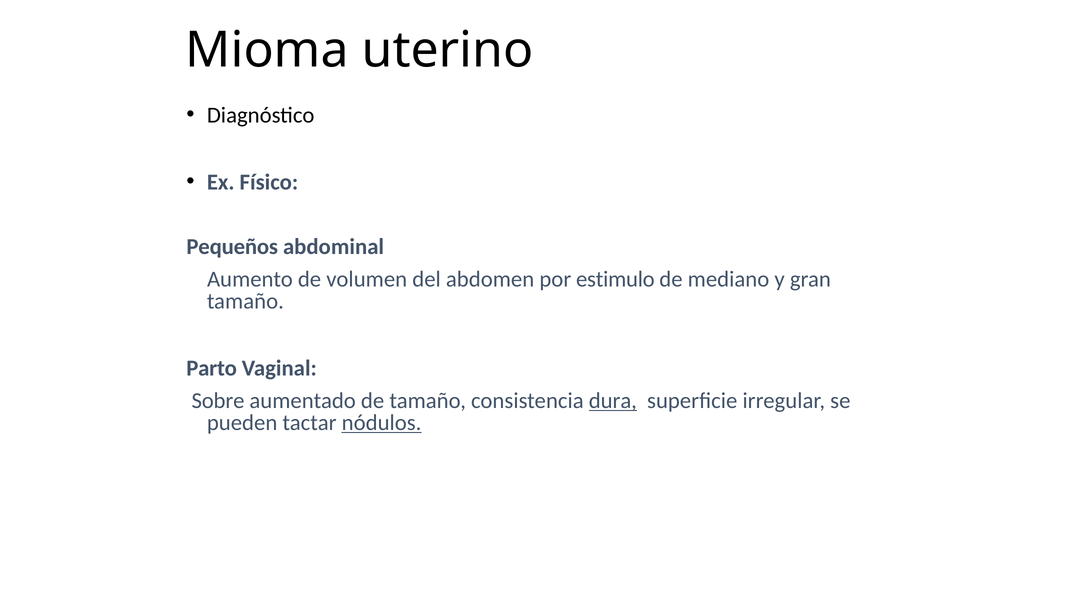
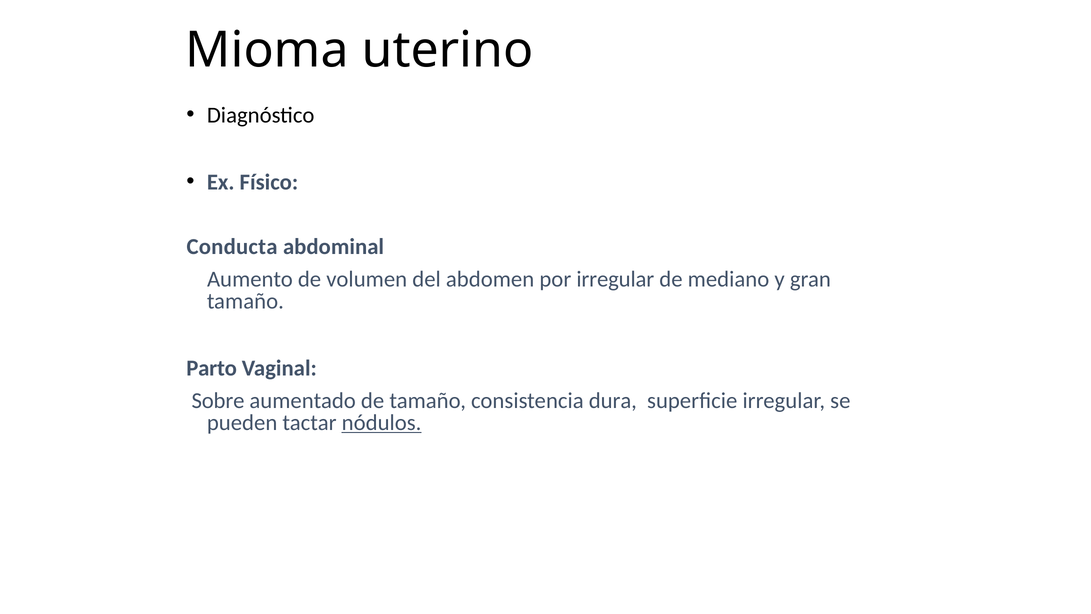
Pequeños: Pequeños -> Conducta
por estimulo: estimulo -> irregular
dura underline: present -> none
